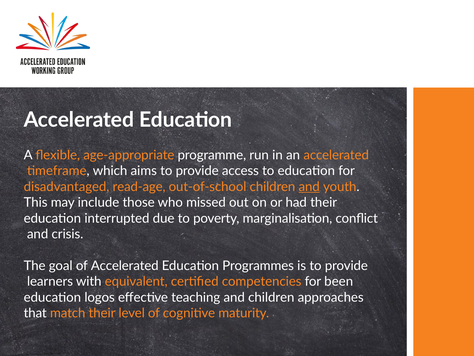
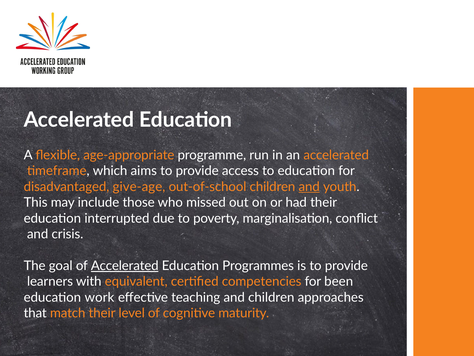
read-age: read-age -> give-age
Accelerated at (125, 265) underline: none -> present
logos: logos -> work
